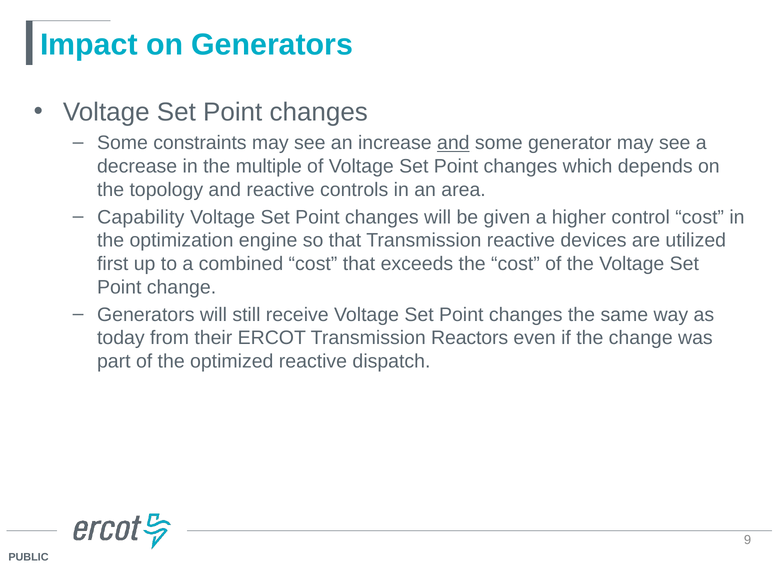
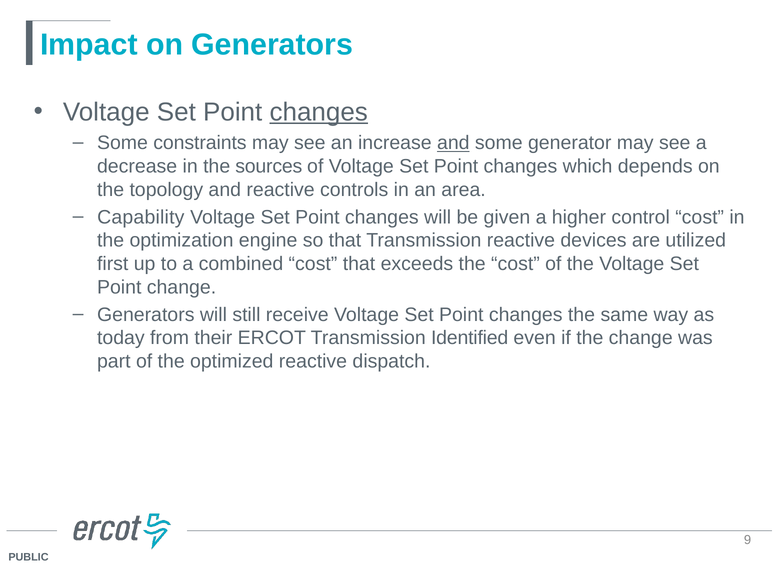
changes at (319, 112) underline: none -> present
multiple: multiple -> sources
Reactors: Reactors -> Identified
